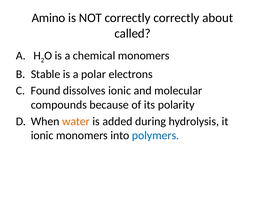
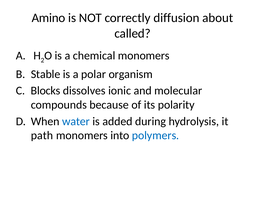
correctly correctly: correctly -> diffusion
electrons: electrons -> organism
Found: Found -> Blocks
water colour: orange -> blue
ionic at (42, 135): ionic -> path
